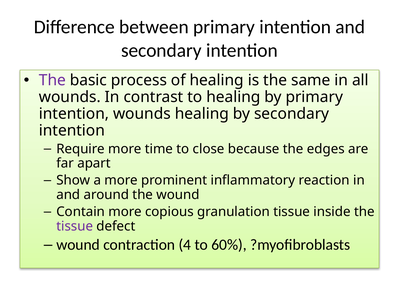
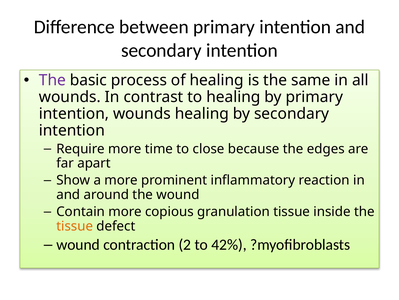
tissue at (75, 226) colour: purple -> orange
4: 4 -> 2
60%: 60% -> 42%
